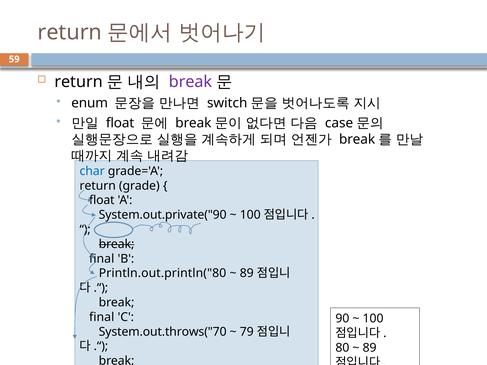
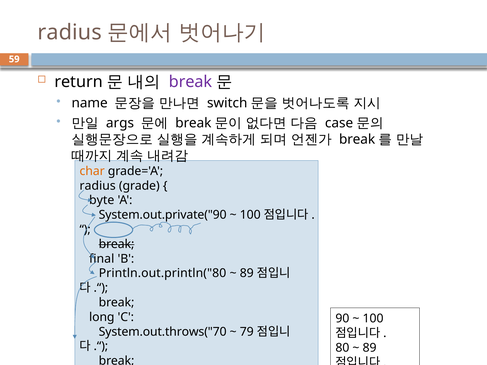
return at (70, 32): return -> radius
enum: enum -> name
float at (120, 123): float -> args
char colour: blue -> orange
return at (98, 186): return -> radius
float at (102, 200): float -> byte
final at (102, 317): final -> long
